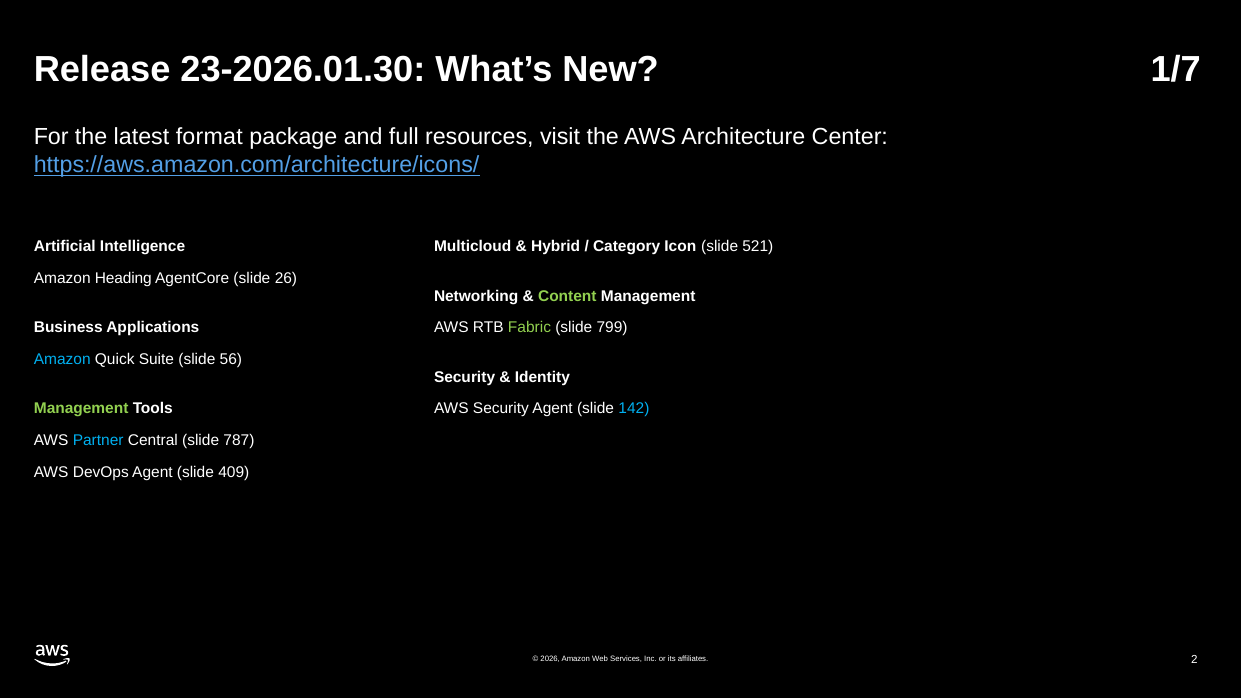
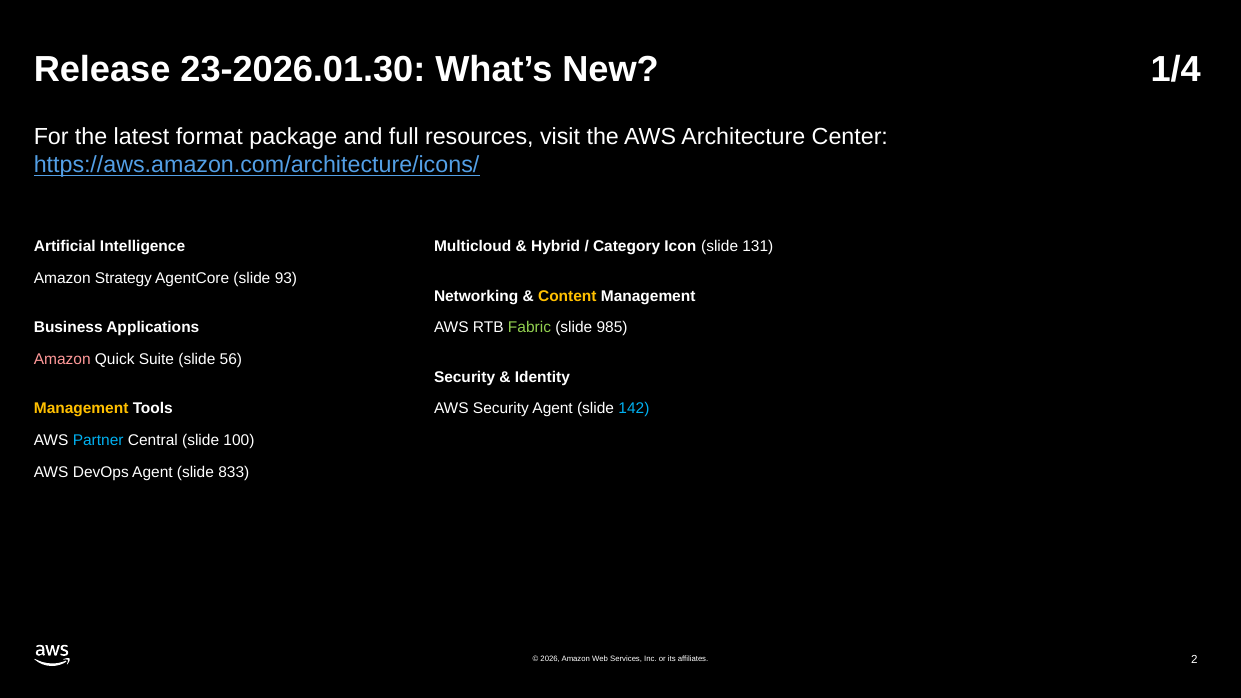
1/7: 1/7 -> 1/4
521: 521 -> 131
Heading: Heading -> Strategy
26: 26 -> 93
Content colour: light green -> yellow
799: 799 -> 985
Amazon at (62, 359) colour: light blue -> pink
Management at (81, 409) colour: light green -> yellow
787: 787 -> 100
409: 409 -> 833
